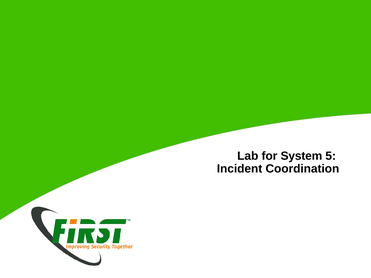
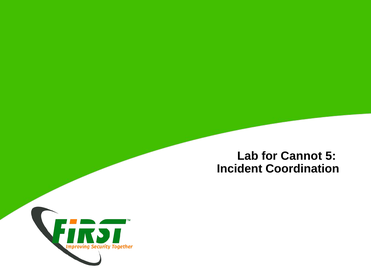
System: System -> Cannot
